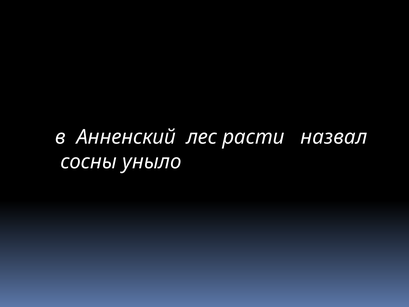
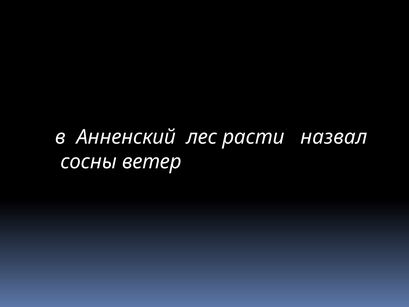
уныло: уныло -> ветер
